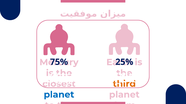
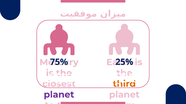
planet at (59, 95) colour: blue -> purple
